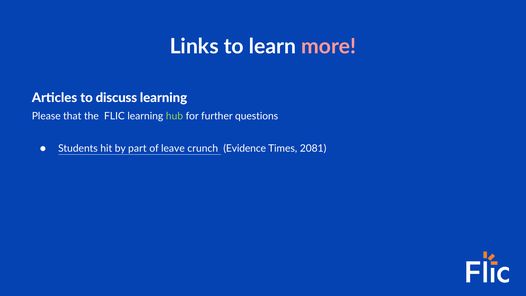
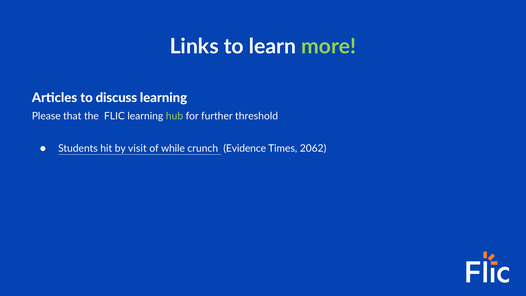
more colour: pink -> light green
questions: questions -> threshold
part: part -> visit
leave: leave -> while
2081: 2081 -> 2062
